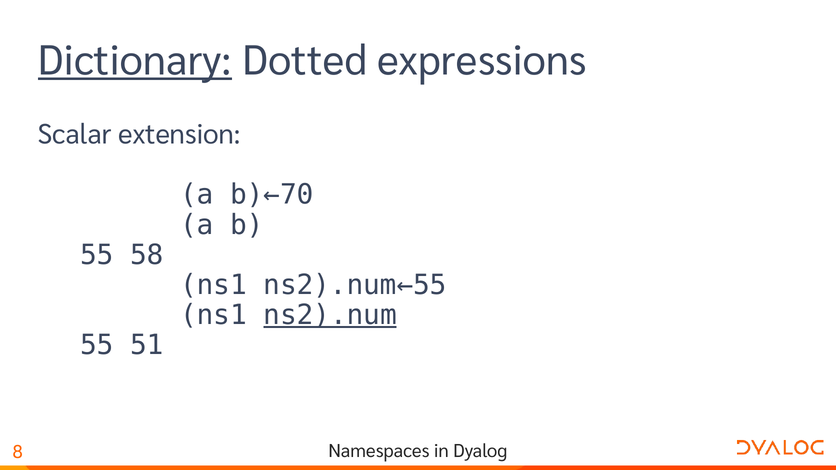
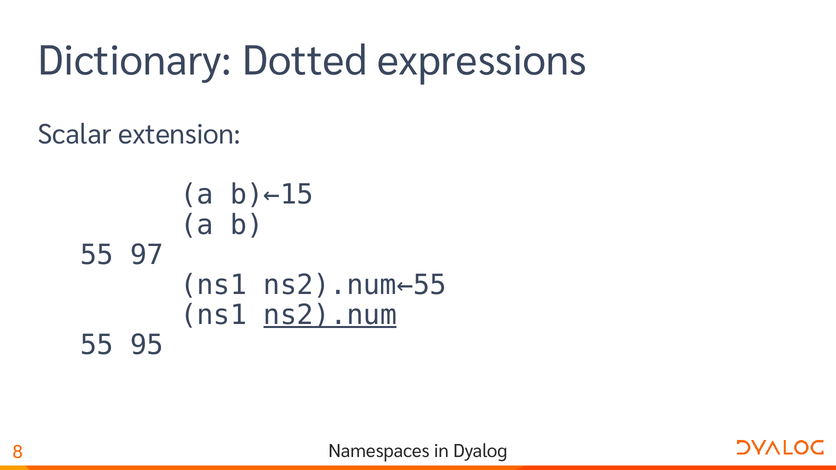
Dictionary underline: present -> none
b)←70: b)←70 -> b)←15
58: 58 -> 97
51: 51 -> 95
